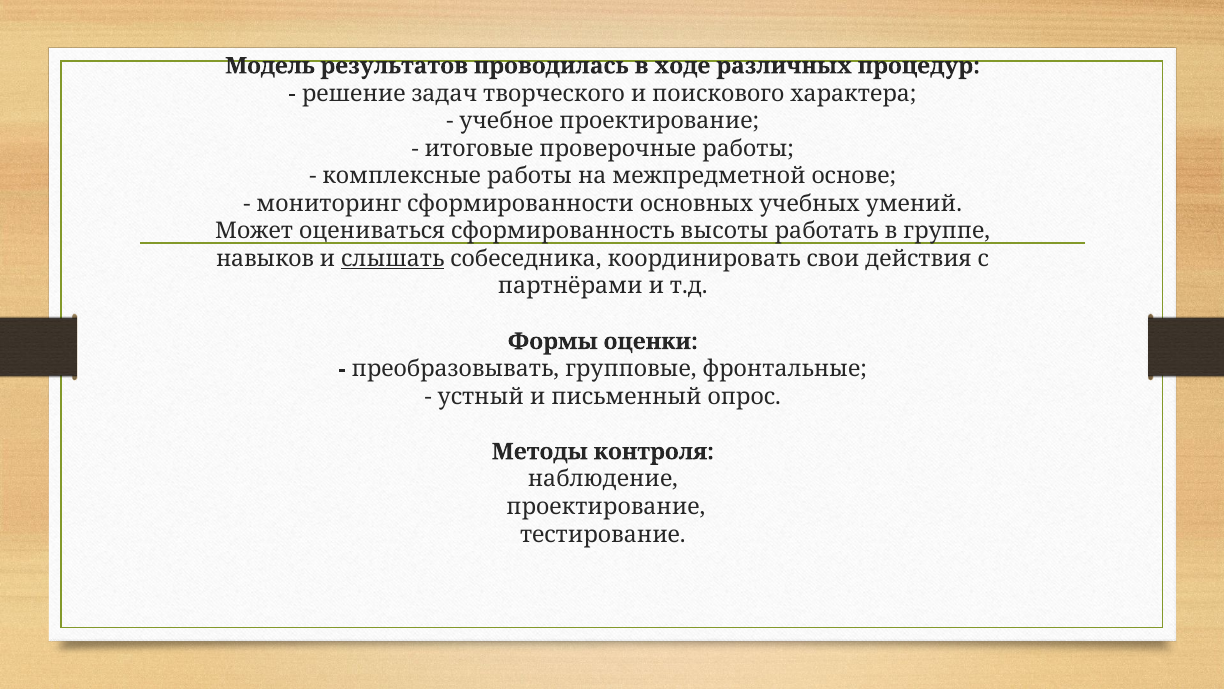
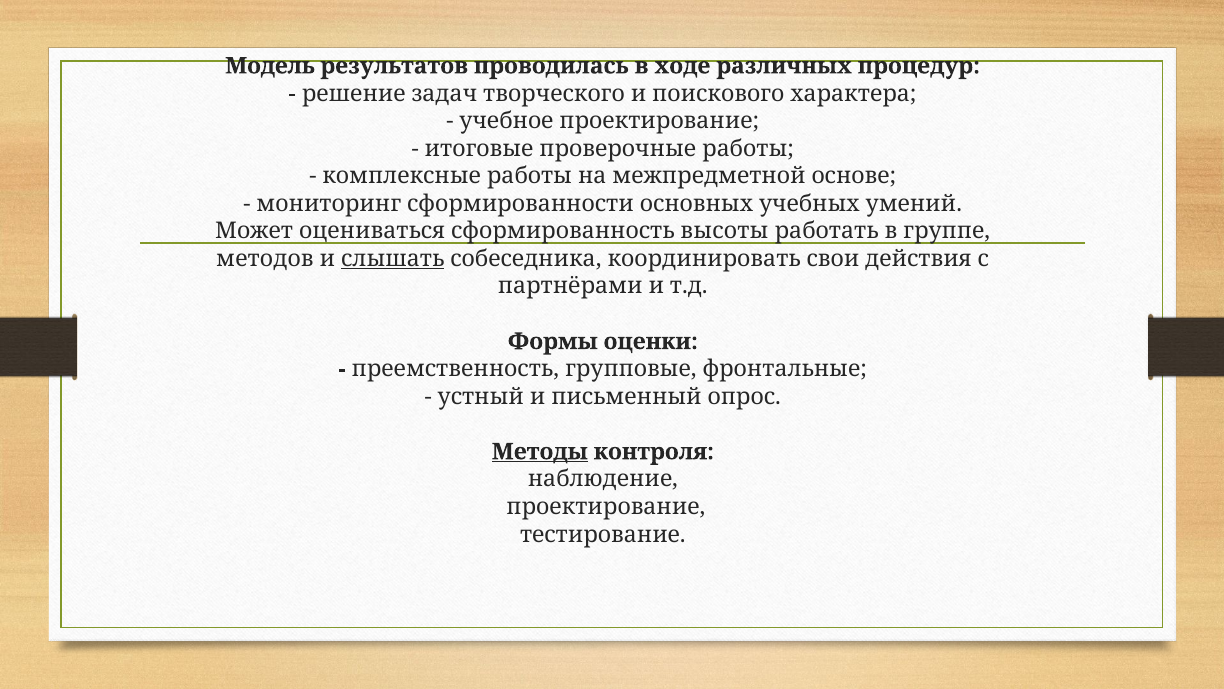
навыков: навыков -> методов
преобразовывать: преобразовывать -> преемственность
Методы underline: none -> present
